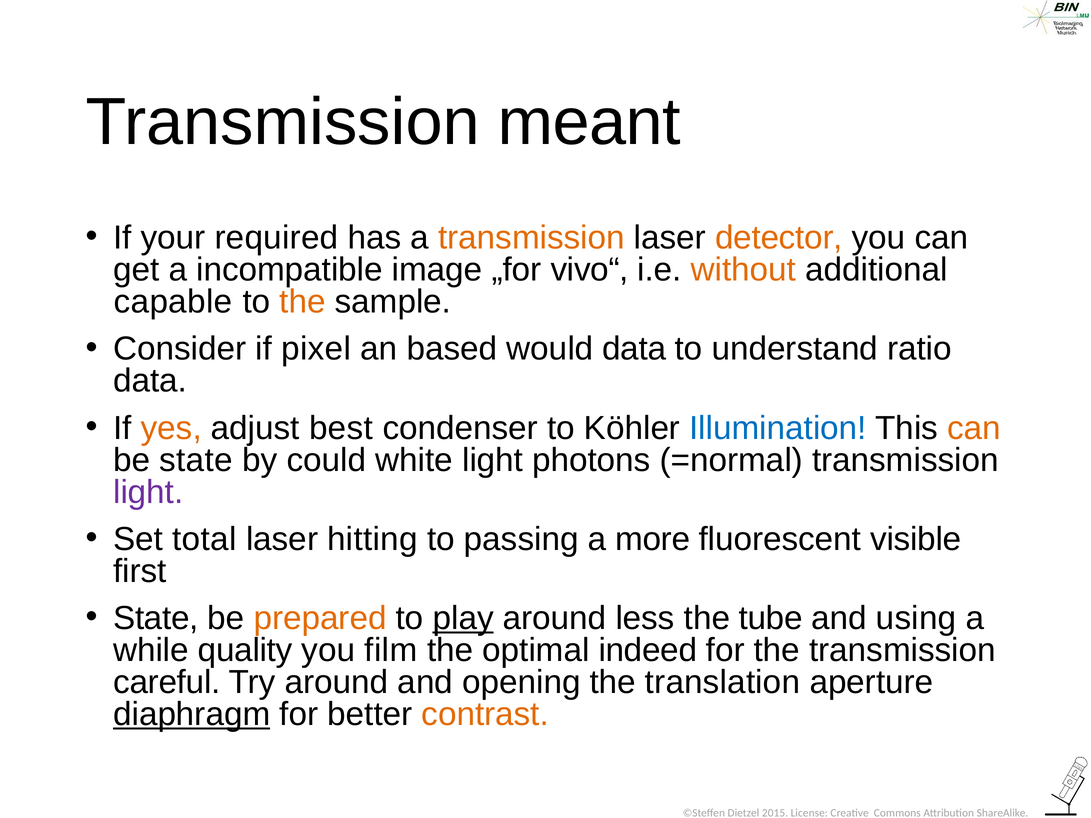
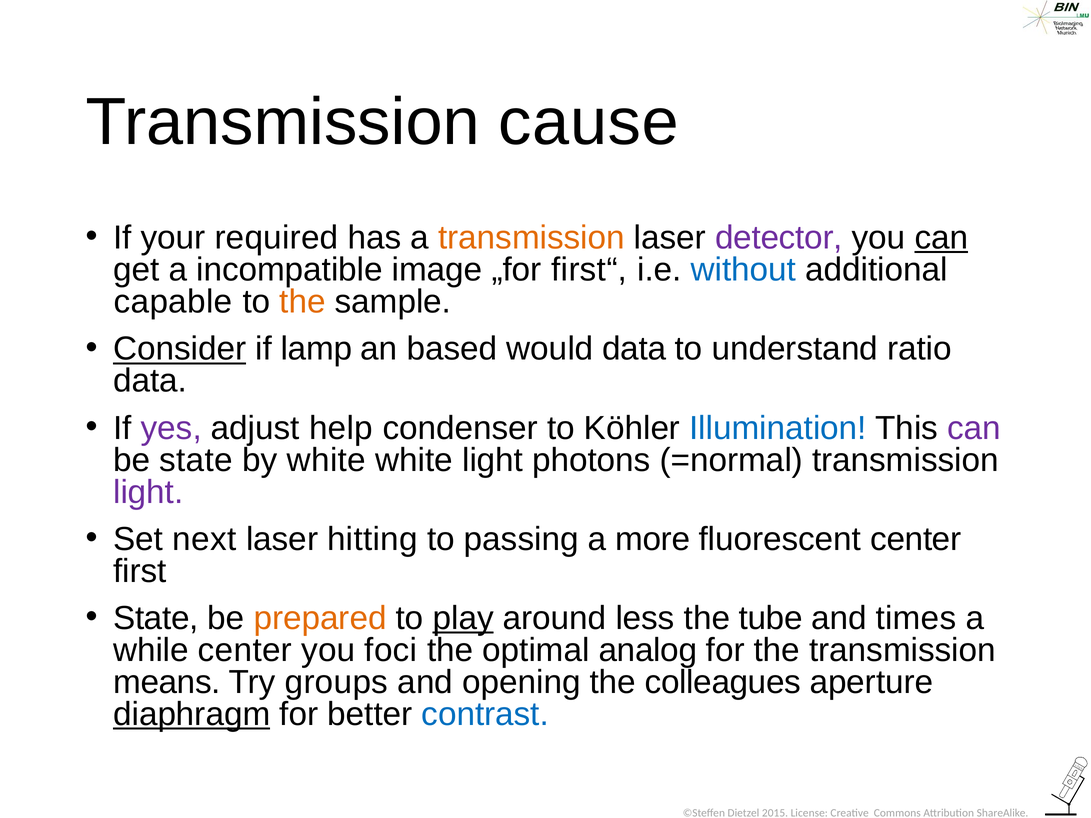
meant: meant -> cause
detector colour: orange -> purple
can at (941, 238) underline: none -> present
vivo“: vivo“ -> first“
without colour: orange -> blue
Consider underline: none -> present
pixel: pixel -> lamp
yes colour: orange -> purple
best: best -> help
can at (974, 428) colour: orange -> purple
by could: could -> white
total: total -> next
fluorescent visible: visible -> center
using: using -> times
while quality: quality -> center
film: film -> foci
indeed: indeed -> analog
careful: careful -> means
Try around: around -> groups
translation: translation -> colleagues
contrast colour: orange -> blue
